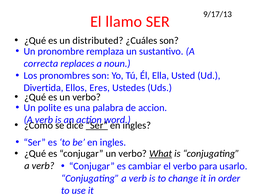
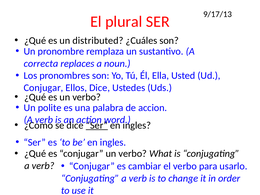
llamo: llamo -> plural
Divertida at (44, 88): Divertida -> Conjugar
Ellos Eres: Eres -> Dice
What underline: present -> none
